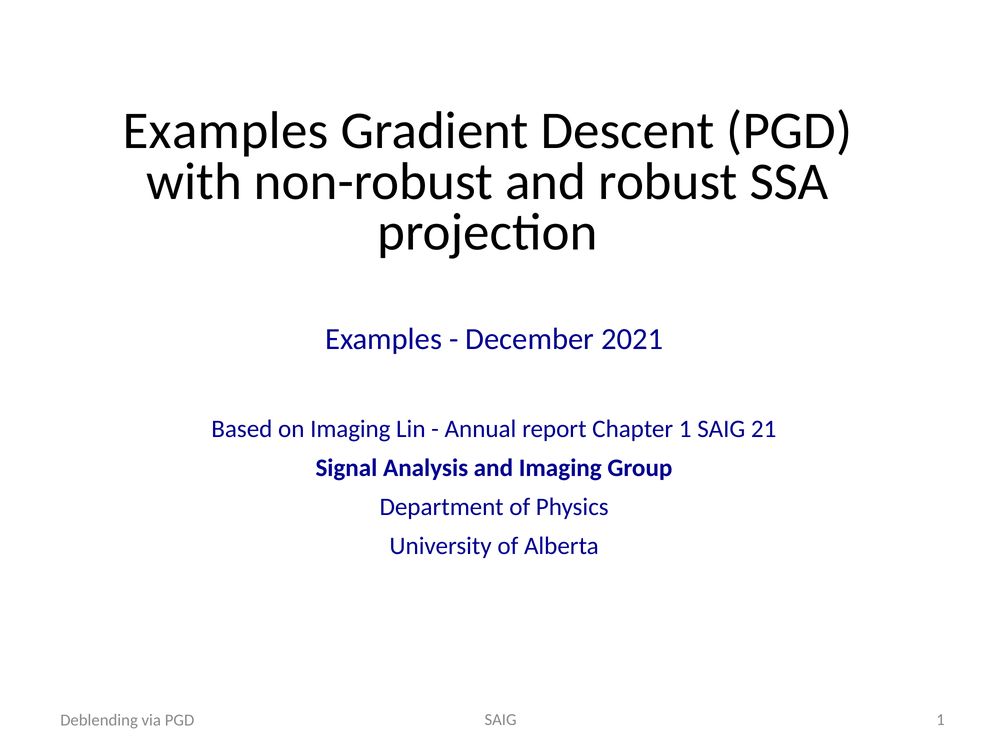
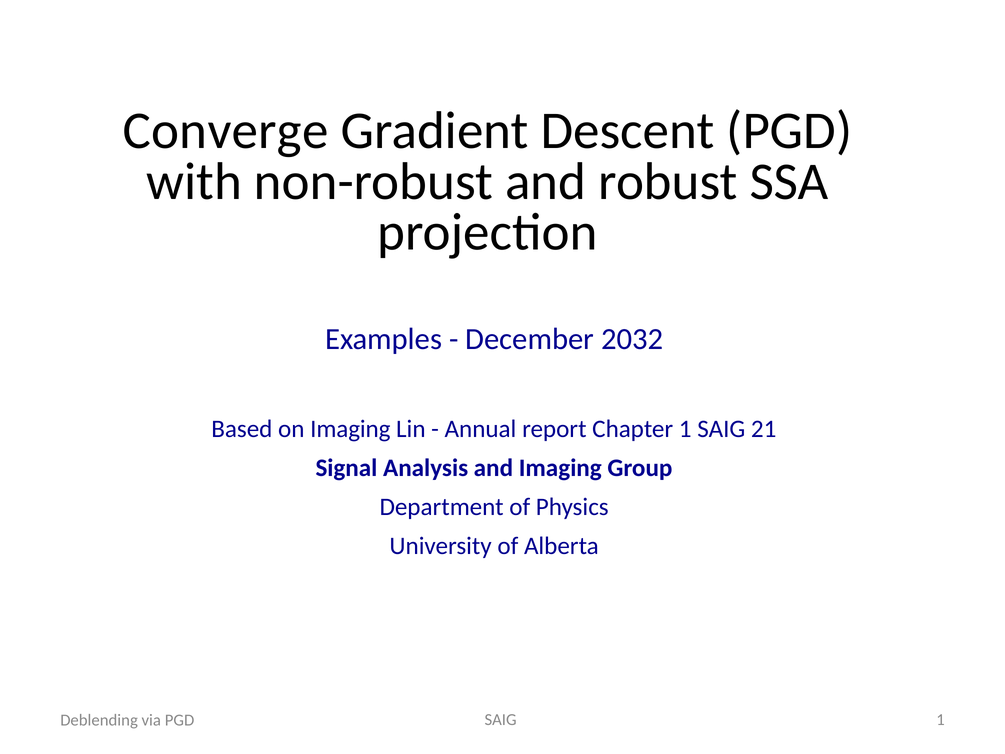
Examples at (226, 131): Examples -> Converge
2021: 2021 -> 2032
